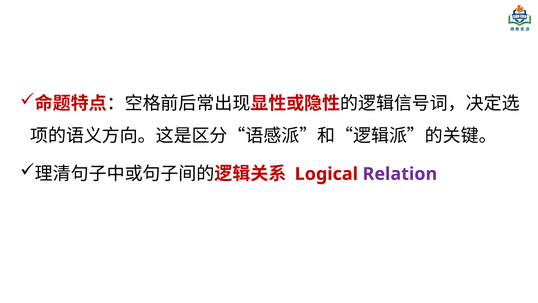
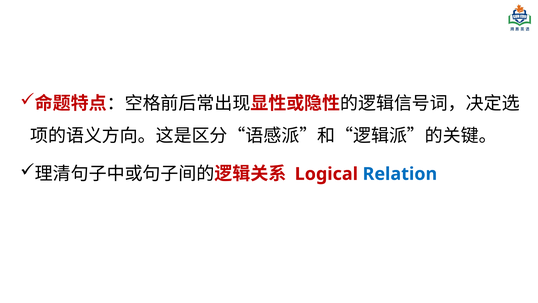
Relation colour: purple -> blue
